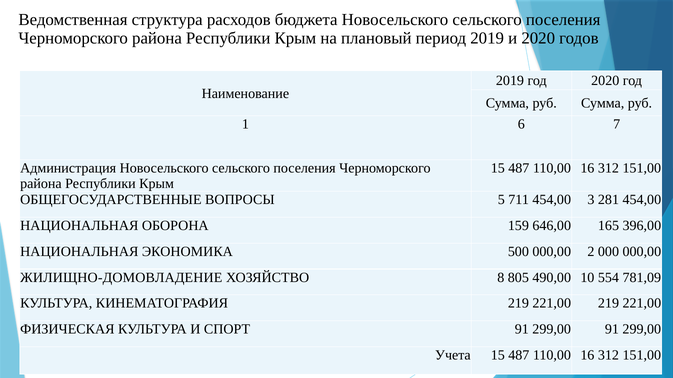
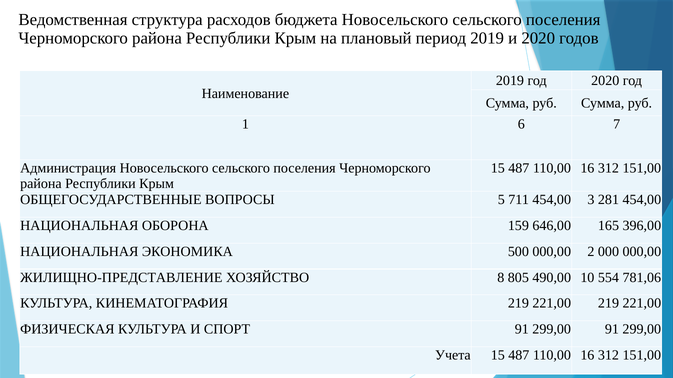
ЖИЛИЩНО-ДОМОВЛАДЕНИЕ: ЖИЛИЩНО-ДОМОВЛАДЕНИЕ -> ЖИЛИЩНО-ПРЕДСТАВЛЕНИЕ
781,09: 781,09 -> 781,06
